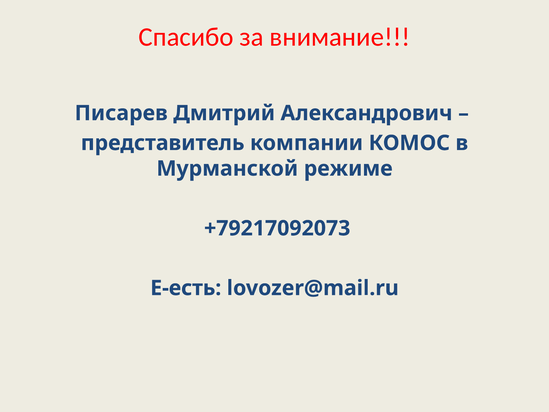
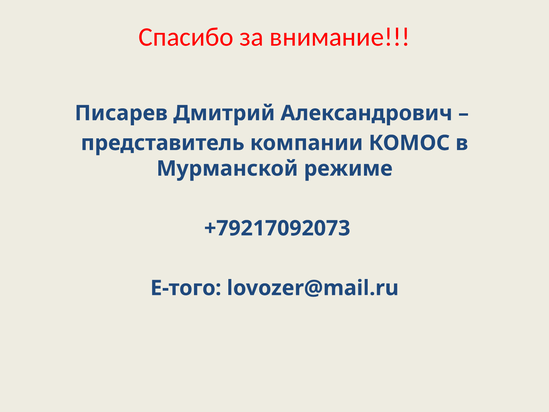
E-есть: E-есть -> E-того
